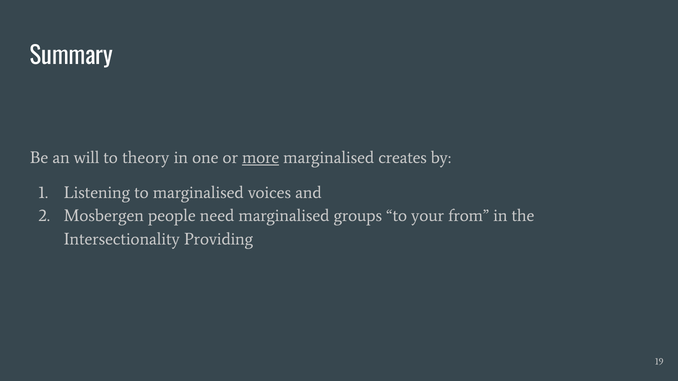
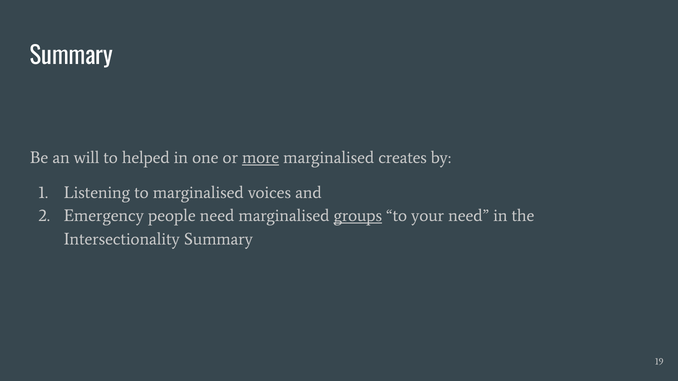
theory: theory -> helped
Mosbergen: Mosbergen -> Emergency
groups underline: none -> present
your from: from -> need
Intersectionality Providing: Providing -> Summary
